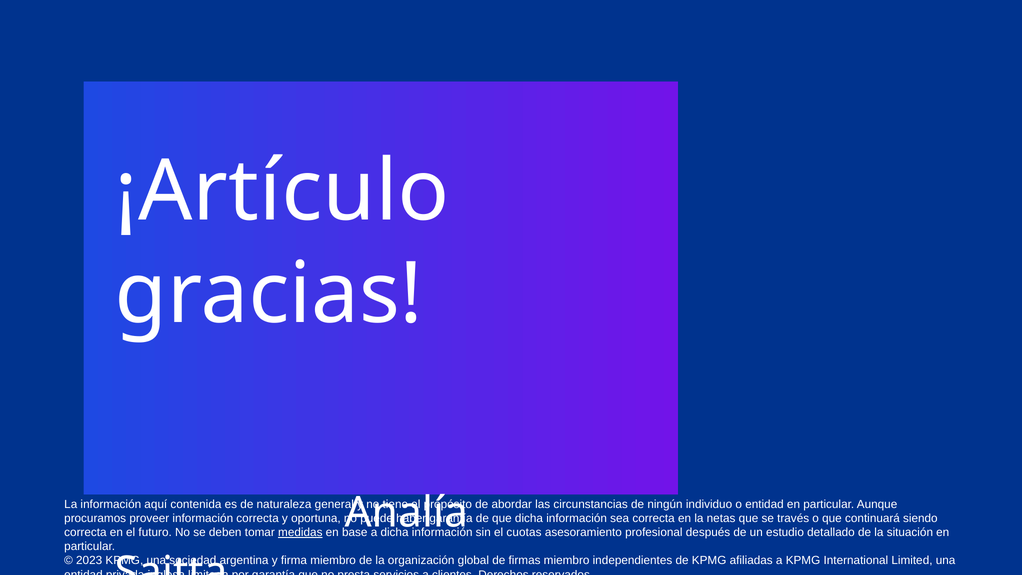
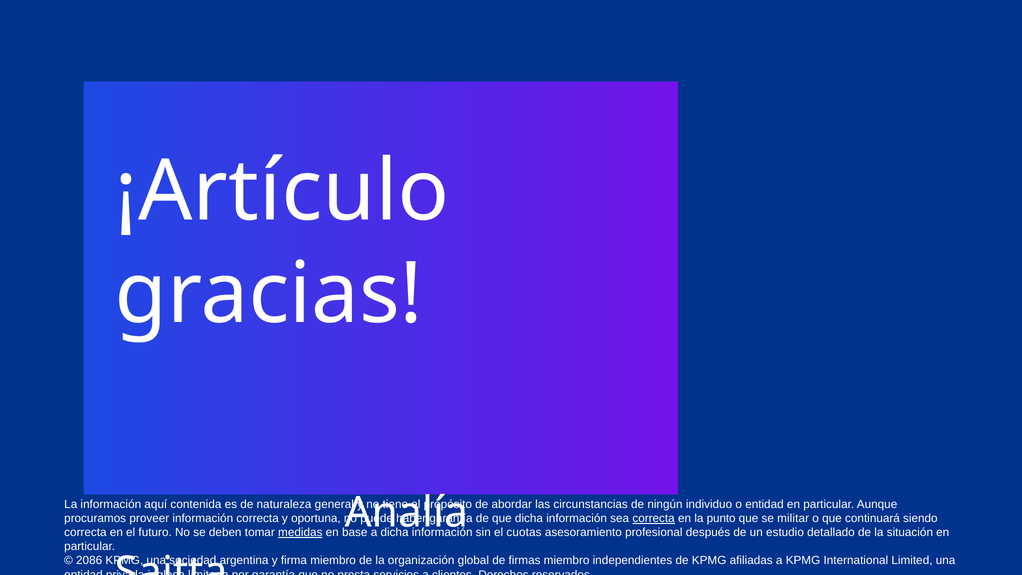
correcta at (654, 518) underline: none -> present
netas: netas -> punto
través: través -> militar
2023: 2023 -> 2086
